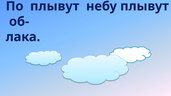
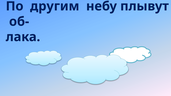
По плывут: плывут -> другим
